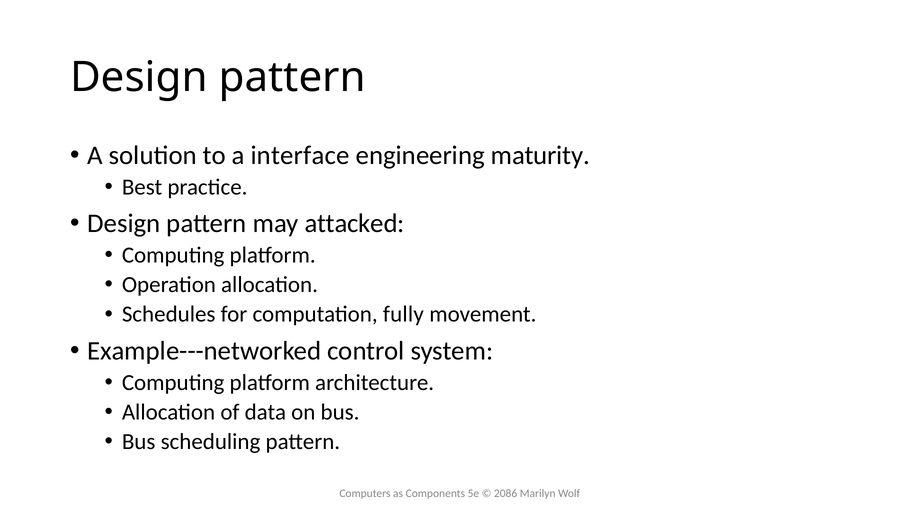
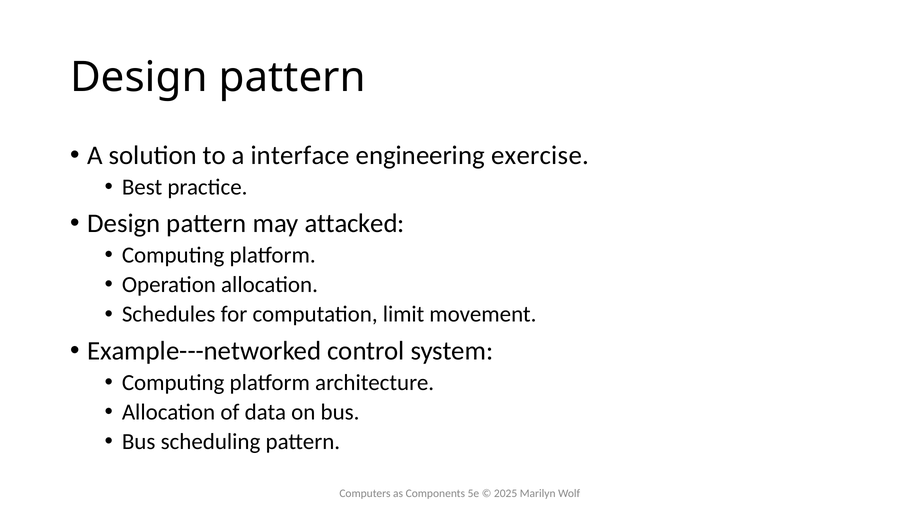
maturity: maturity -> exercise
fully: fully -> limit
2086: 2086 -> 2025
